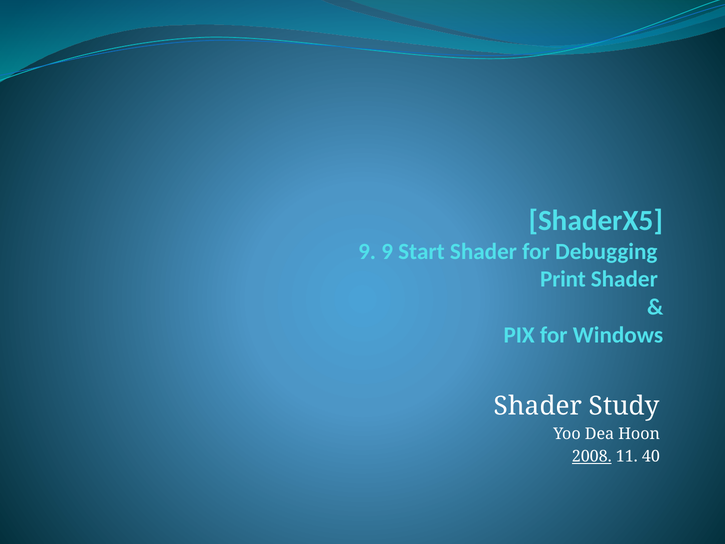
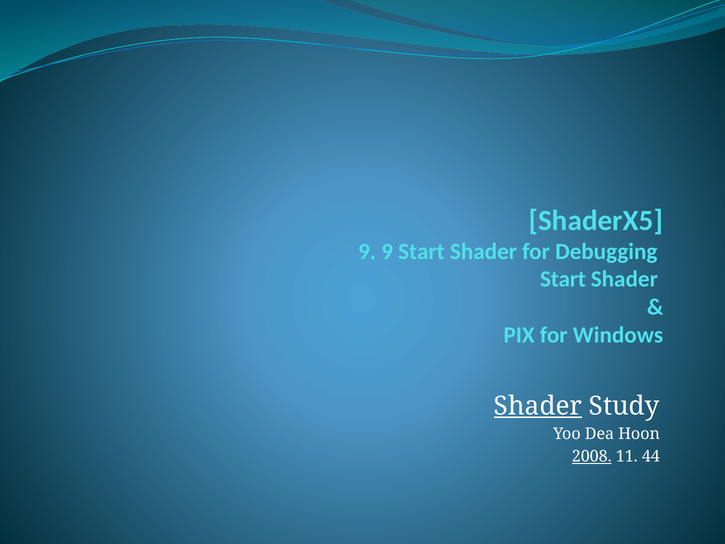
Print at (563, 279): Print -> Start
Shader at (538, 406) underline: none -> present
40: 40 -> 44
